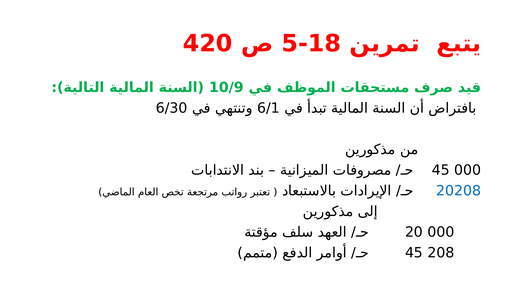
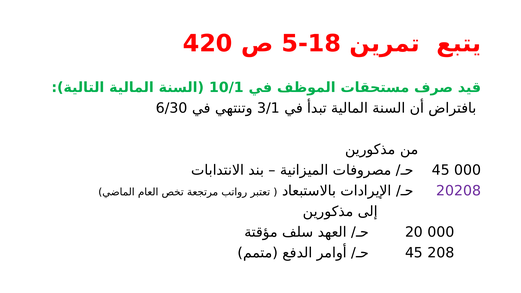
10/9: 10/9 -> 10/1
6/1: 6/1 -> 3/1
20208 colour: blue -> purple
